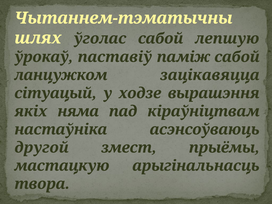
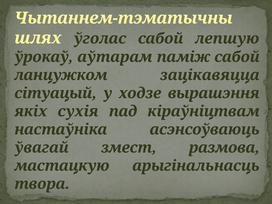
паставіў: паставіў -> аўтарам
няма: няма -> сухія
другой: другой -> ўвагай
прыёмы: прыёмы -> размова
